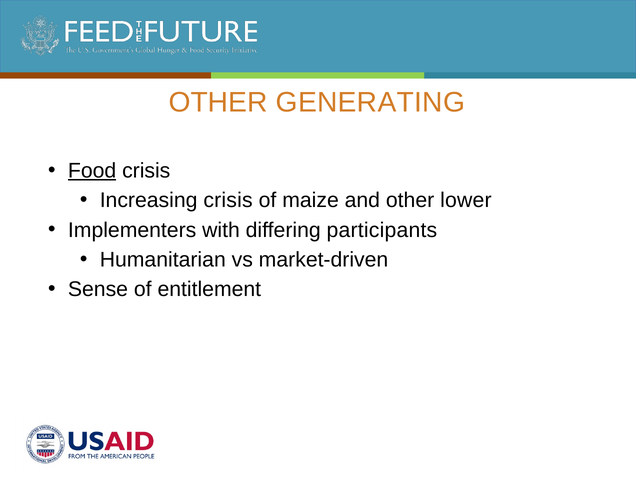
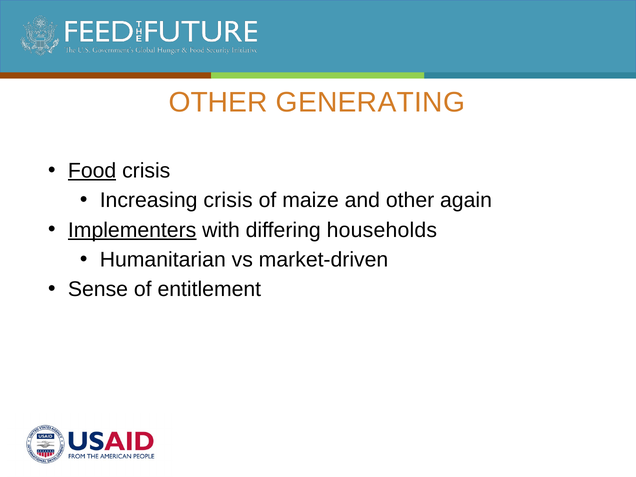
lower: lower -> again
Implementers underline: none -> present
participants: participants -> households
